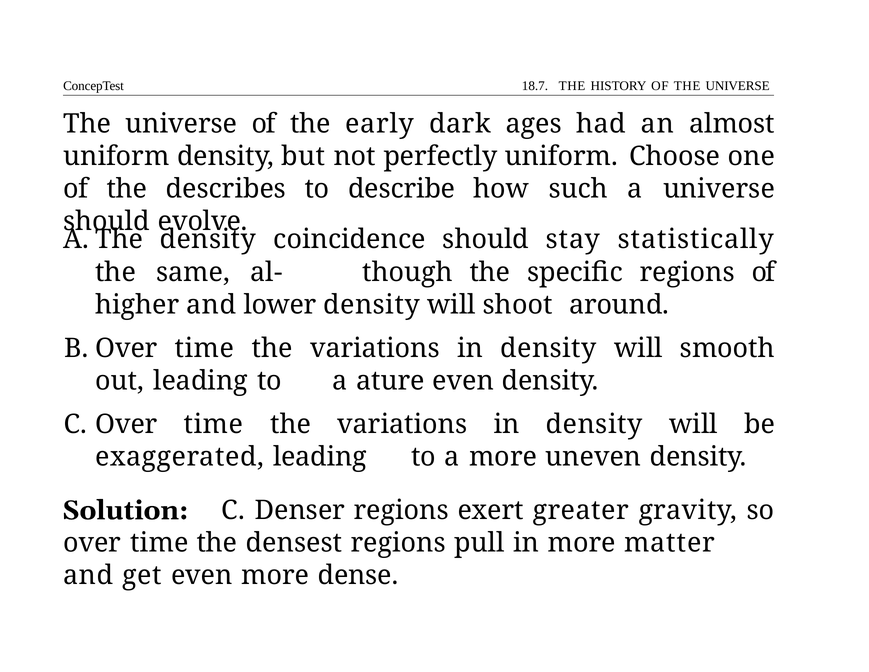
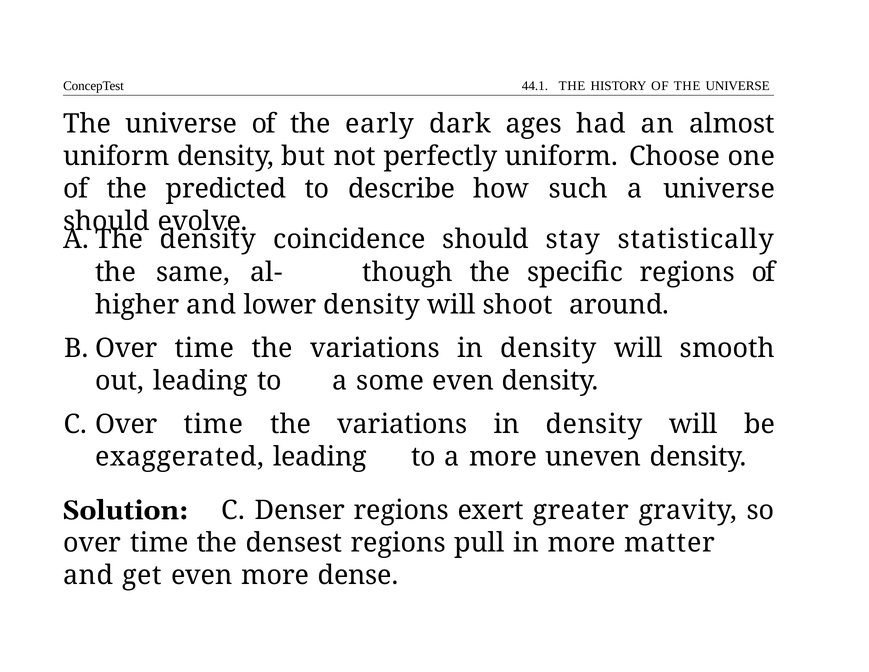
18.7: 18.7 -> 44.1
describes: describes -> predicted
ature: ature -> some
